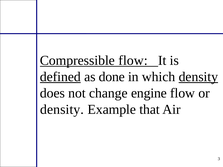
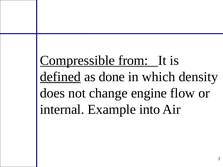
Compressible flow: flow -> from
density at (198, 77) underline: present -> none
density at (62, 110): density -> internal
that: that -> into
